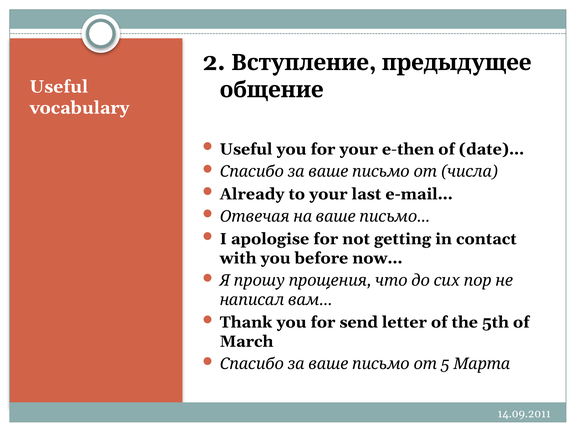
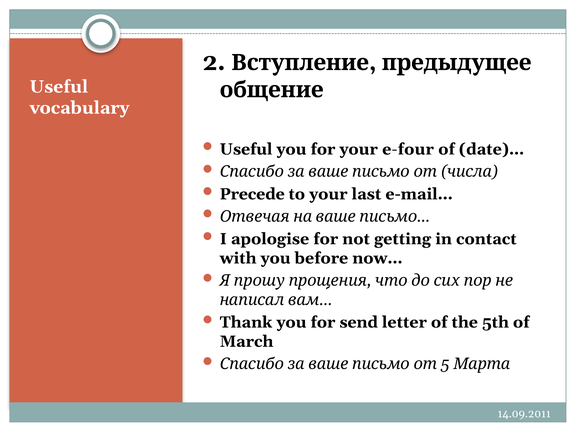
e-then: e-then -> e-four
Already: Already -> Precede
